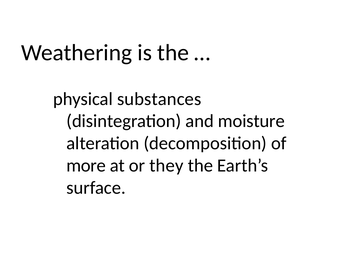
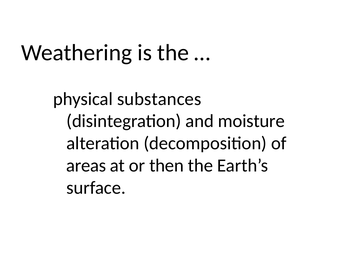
more: more -> areas
they: they -> then
